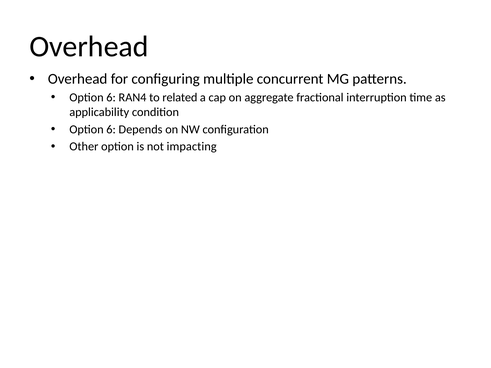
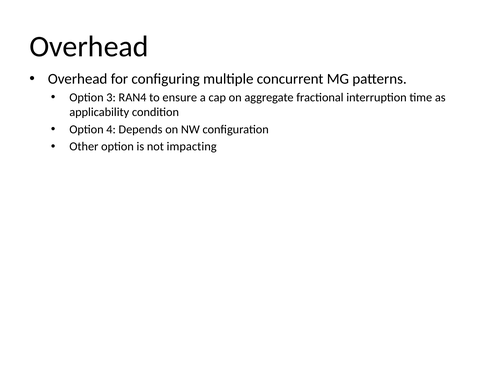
6 at (111, 98): 6 -> 3
related: related -> ensure
6 at (111, 130): 6 -> 4
